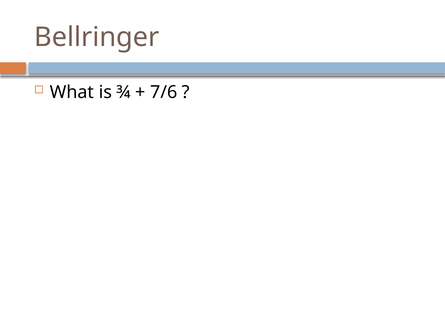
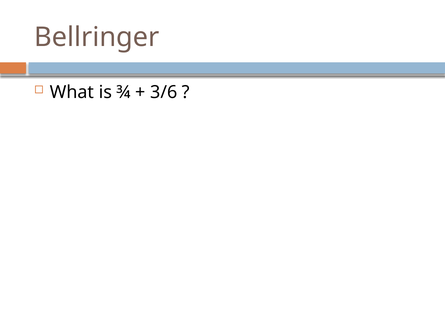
7/6: 7/6 -> 3/6
